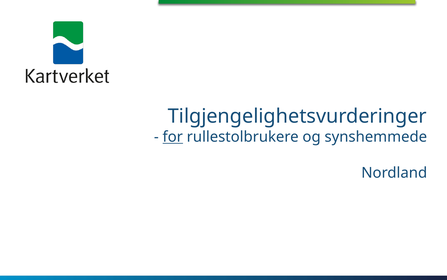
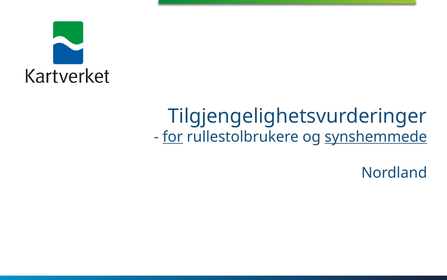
synshemmede underline: none -> present
